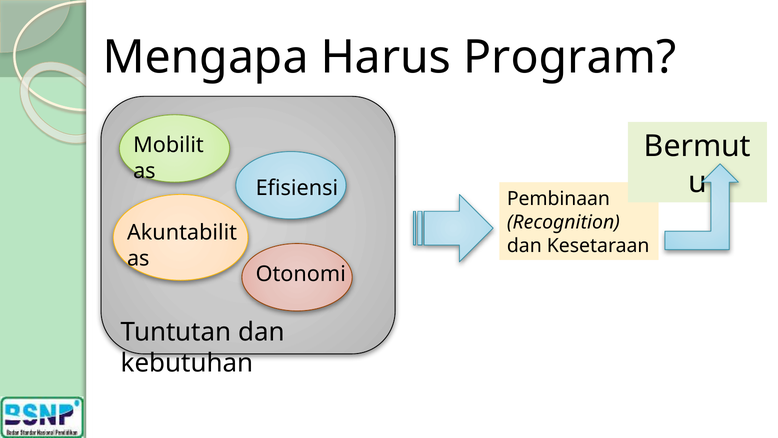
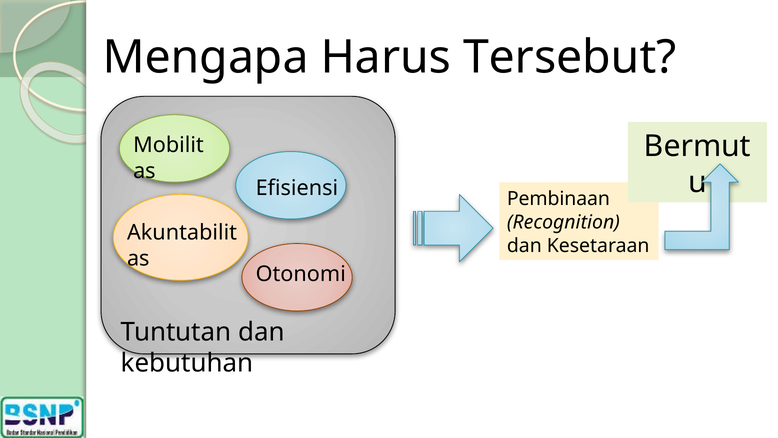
Program: Program -> Tersebut
